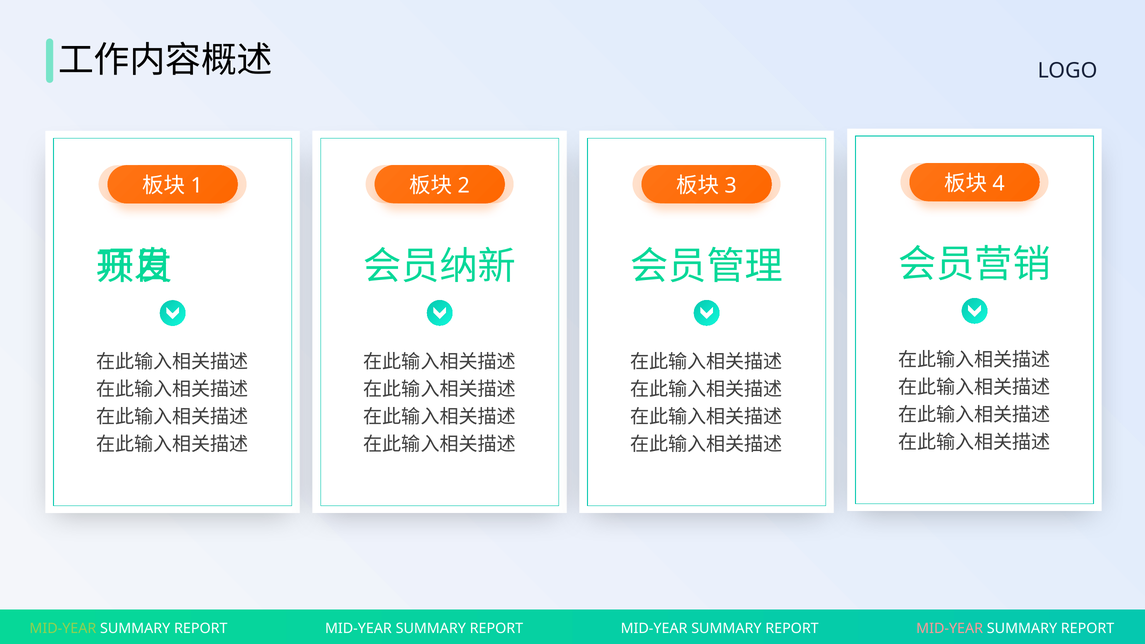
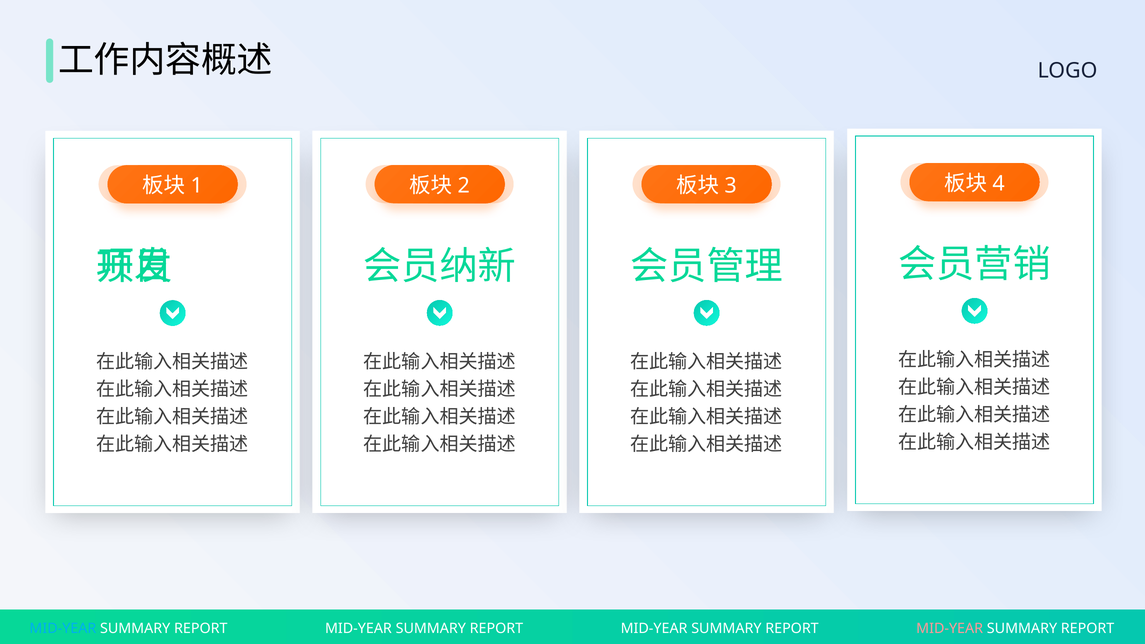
MID-YEAR at (63, 629) colour: light green -> light blue
